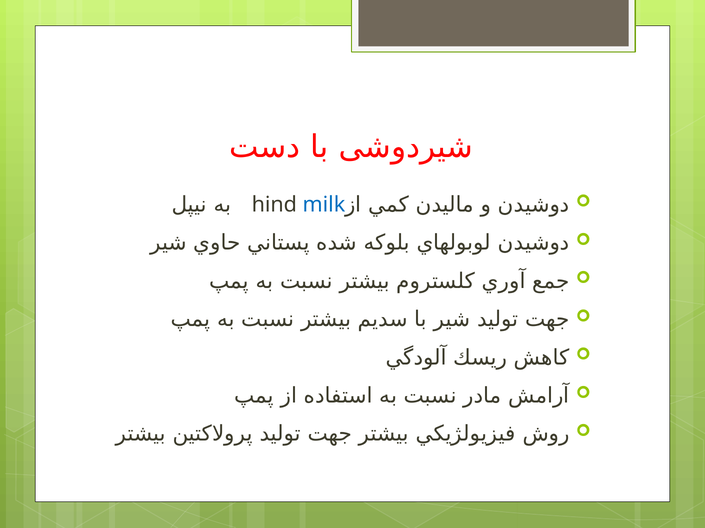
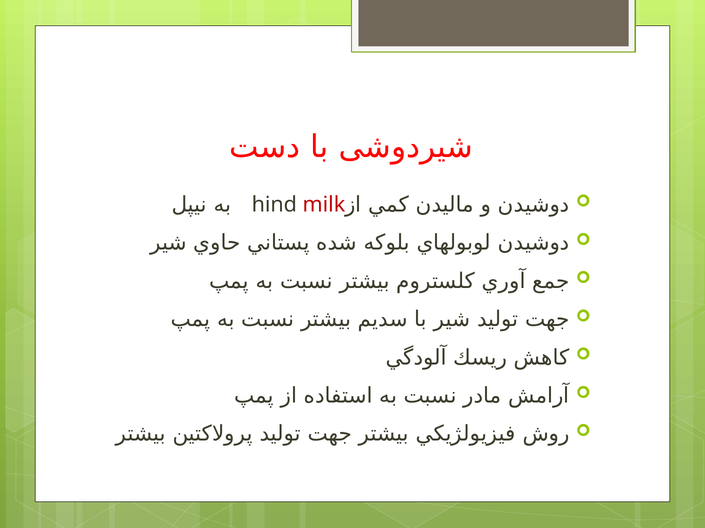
milk colour: blue -> red
